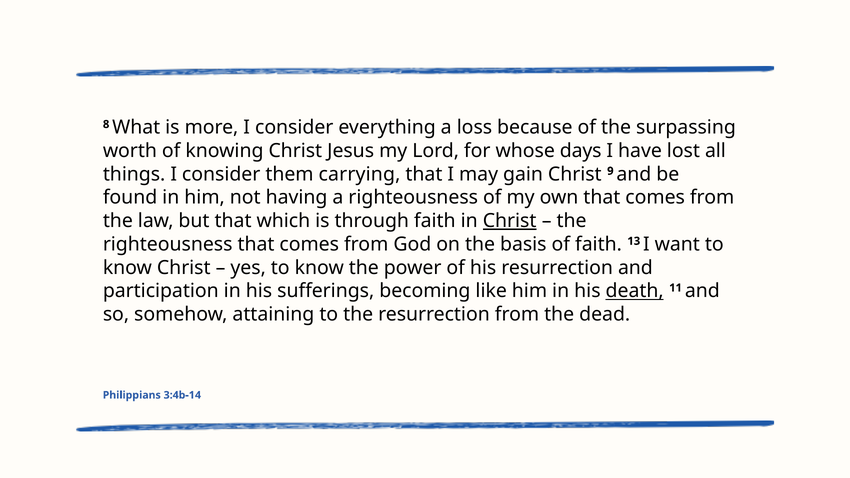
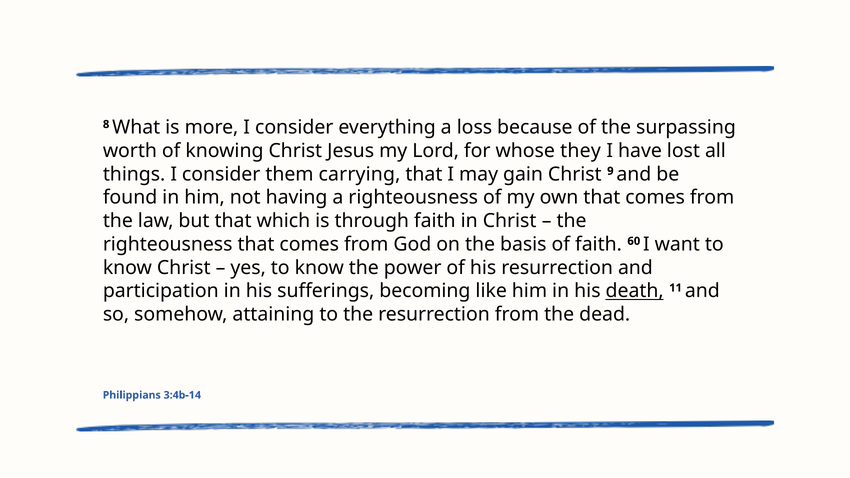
days: days -> they
Christ at (510, 221) underline: present -> none
13: 13 -> 60
